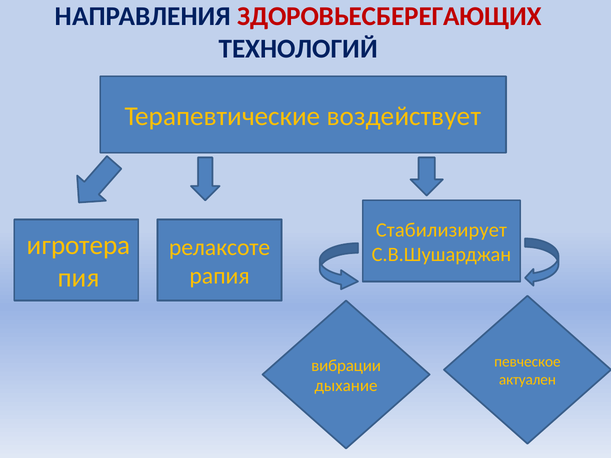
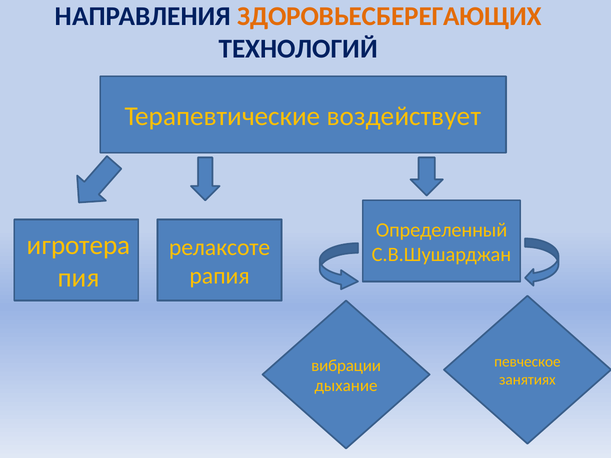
ЗДОРОВЬЕСБЕРЕГАЮЩИХ colour: red -> orange
Стабилизирует: Стабилизирует -> Определенный
актуален: актуален -> занятиях
